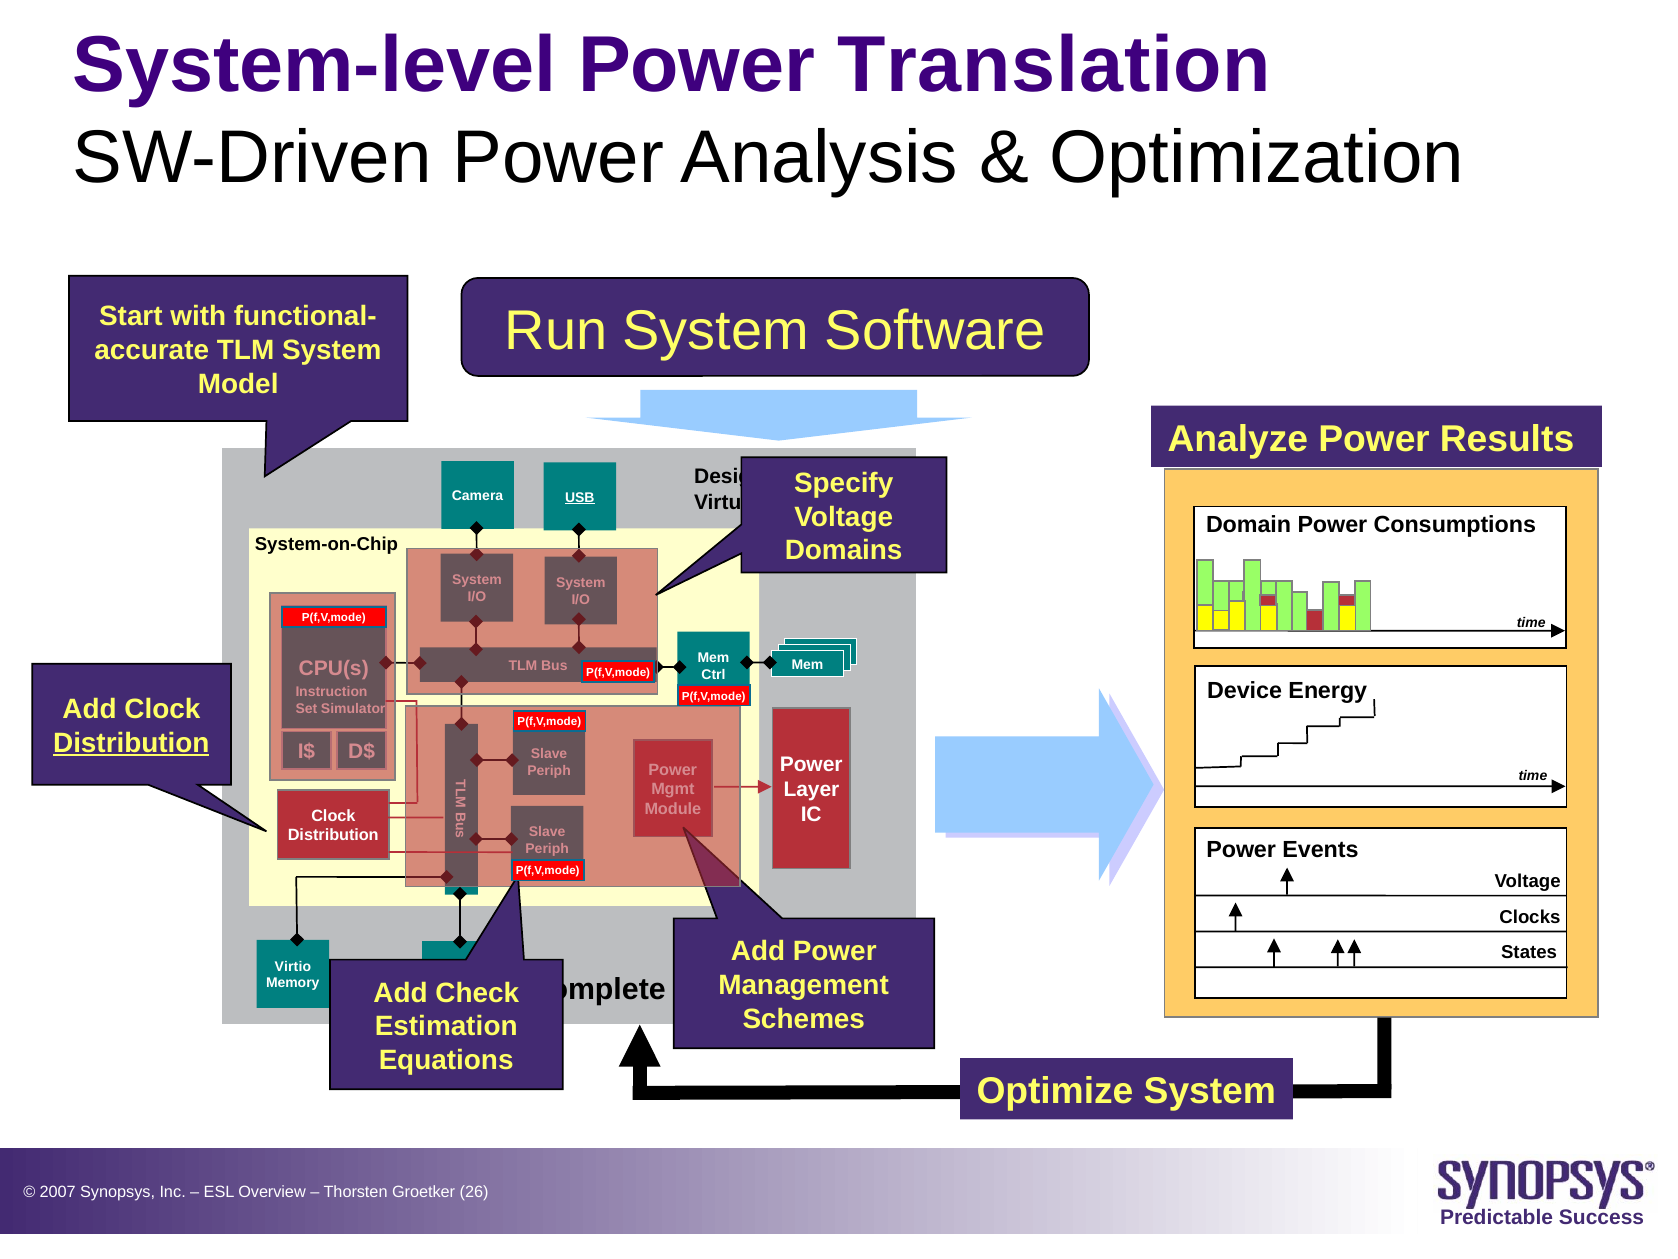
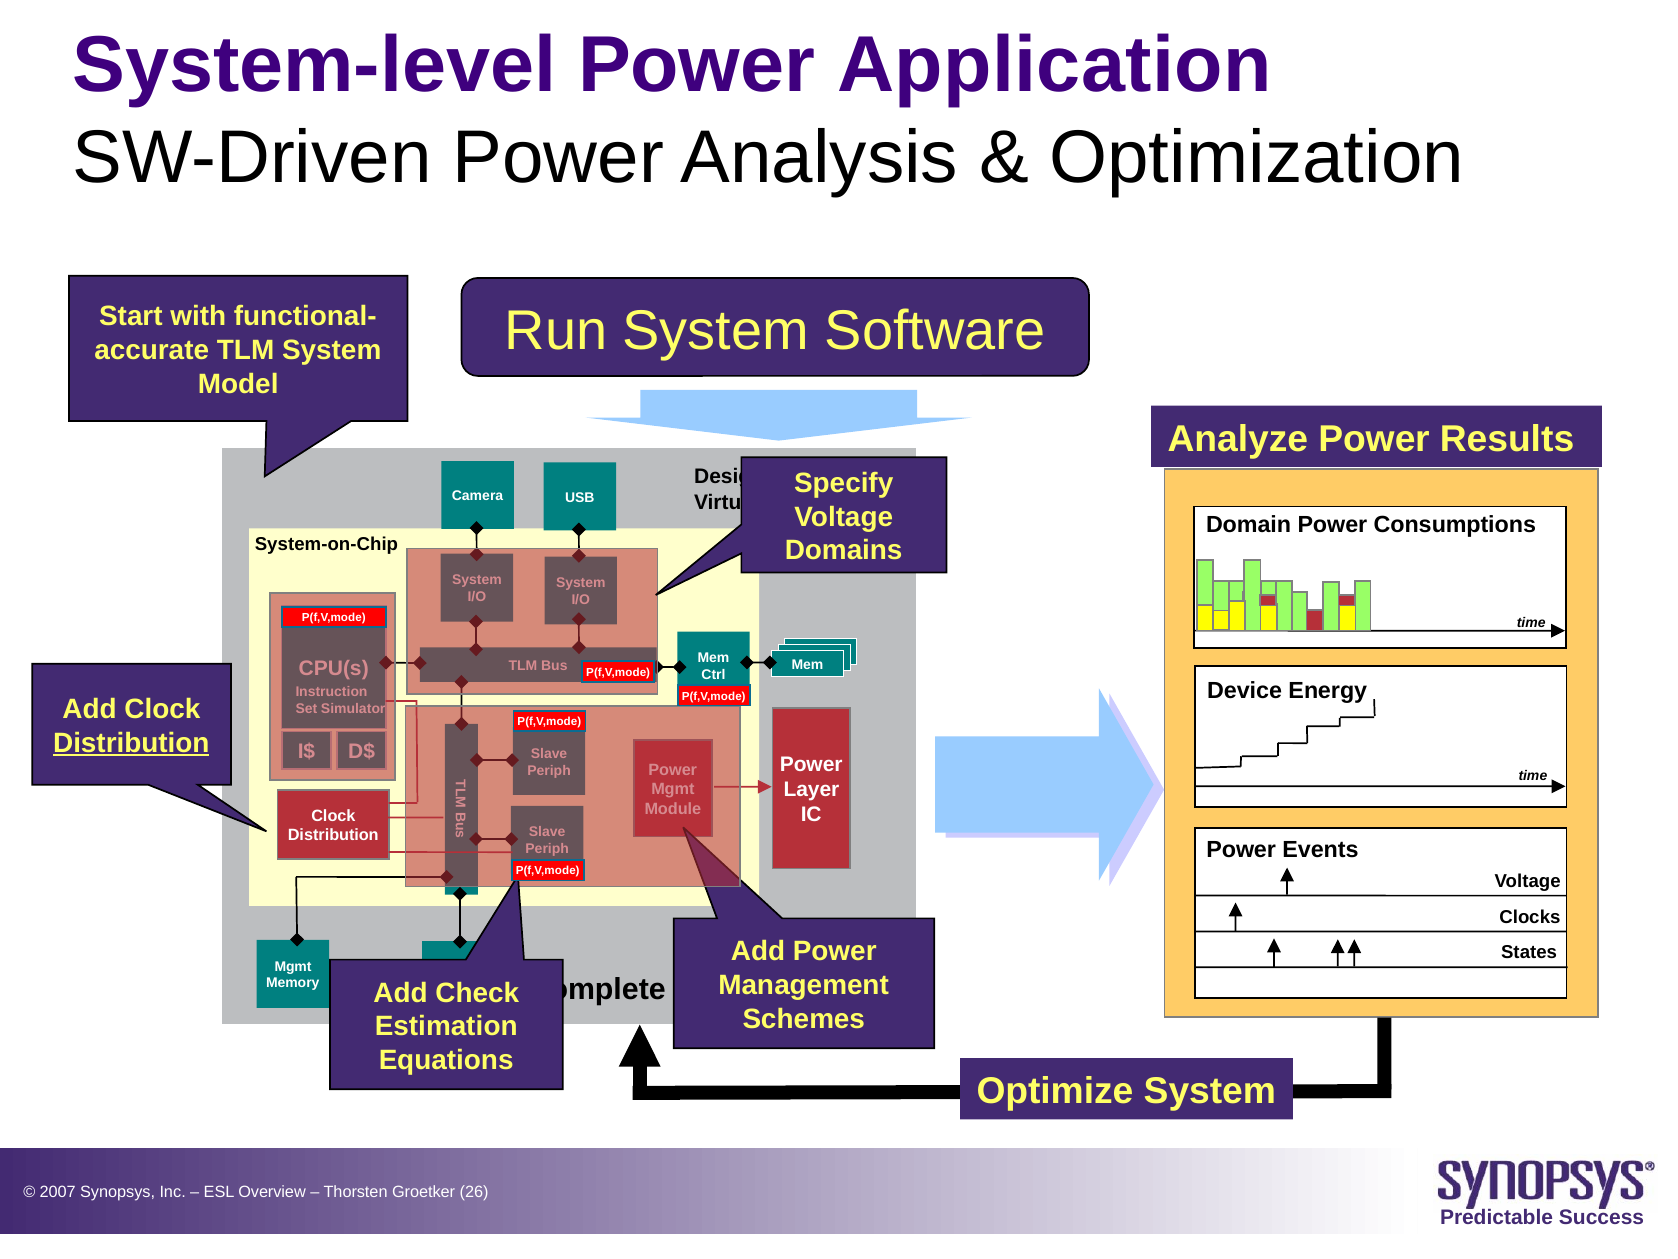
Translation: Translation -> Application
USB underline: present -> none
Virtio at (293, 966): Virtio -> Mgmt
